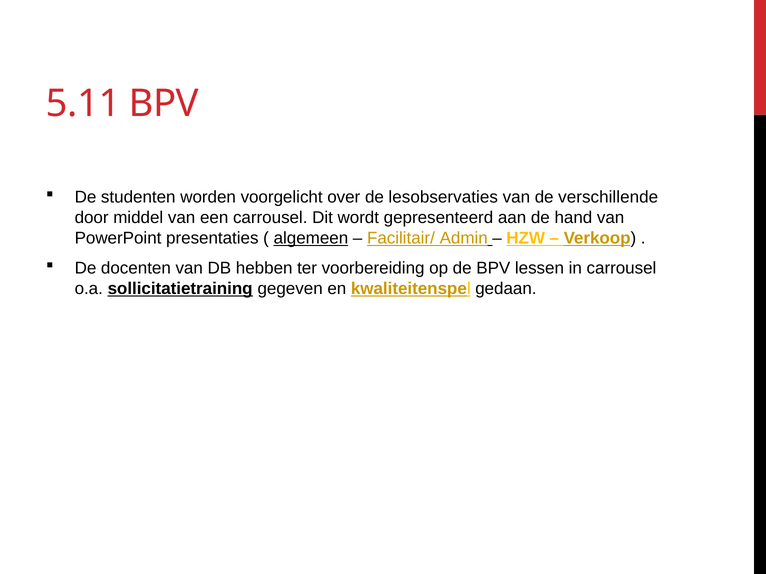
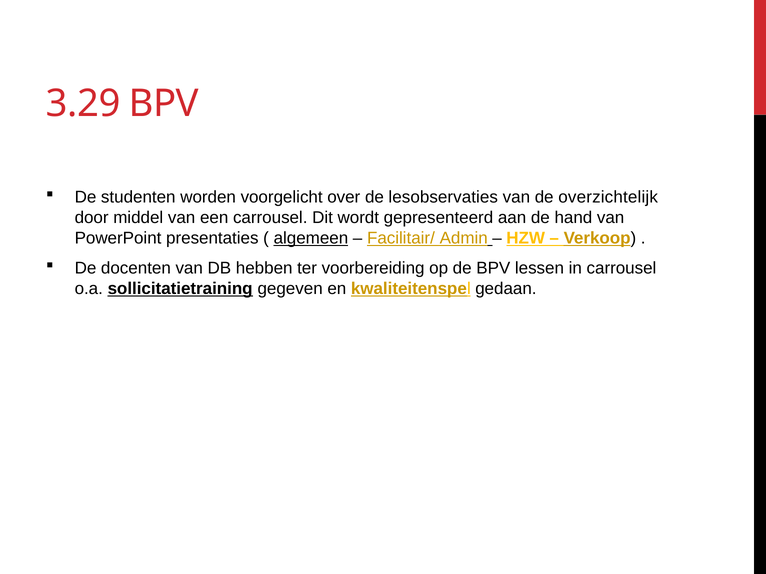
5.11: 5.11 -> 3.29
verschillende: verschillende -> overzichtelijk
